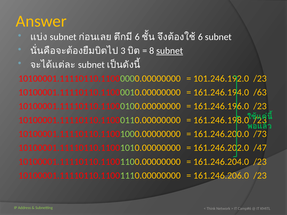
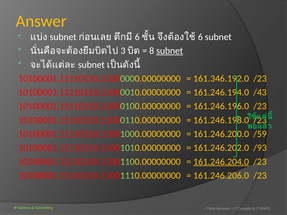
101.246.192.0: 101.246.192.0 -> 161.346.192.0
/63: /63 -> /43
/73: /73 -> /59
/47: /47 -> /93
161.246.204.0 underline: none -> present
